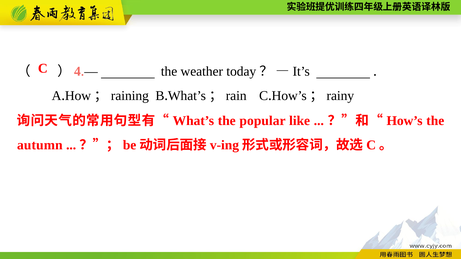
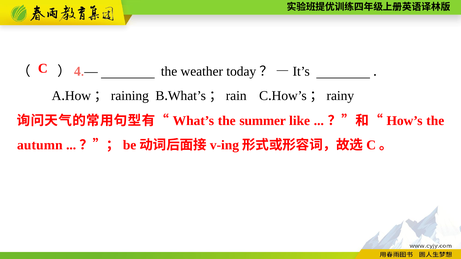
popular: popular -> summer
